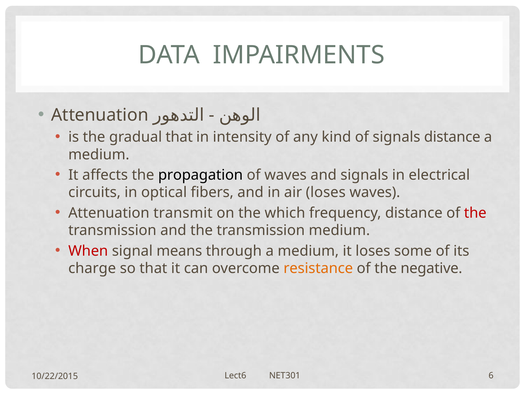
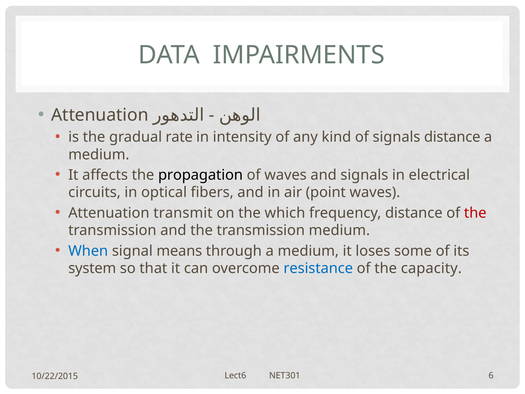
gradual that: that -> rate
air loses: loses -> point
When colour: red -> blue
charge: charge -> system
resistance colour: orange -> blue
negative: negative -> capacity
